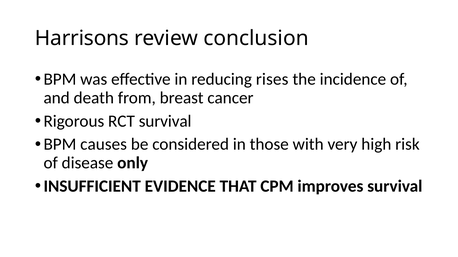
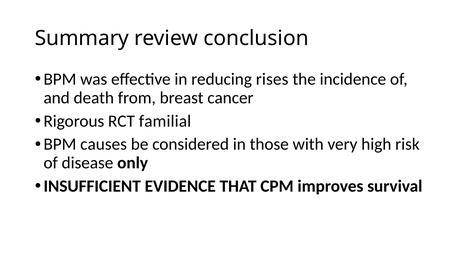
Harrisons: Harrisons -> Summary
RCT survival: survival -> familial
